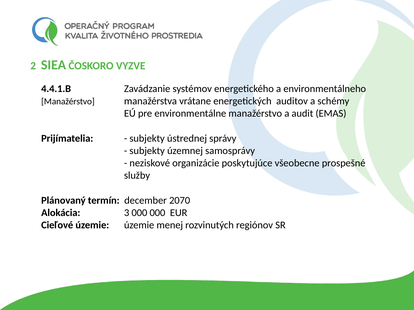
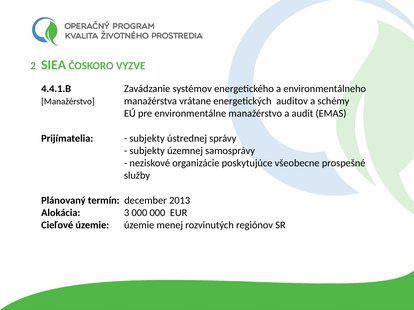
2070: 2070 -> 2013
